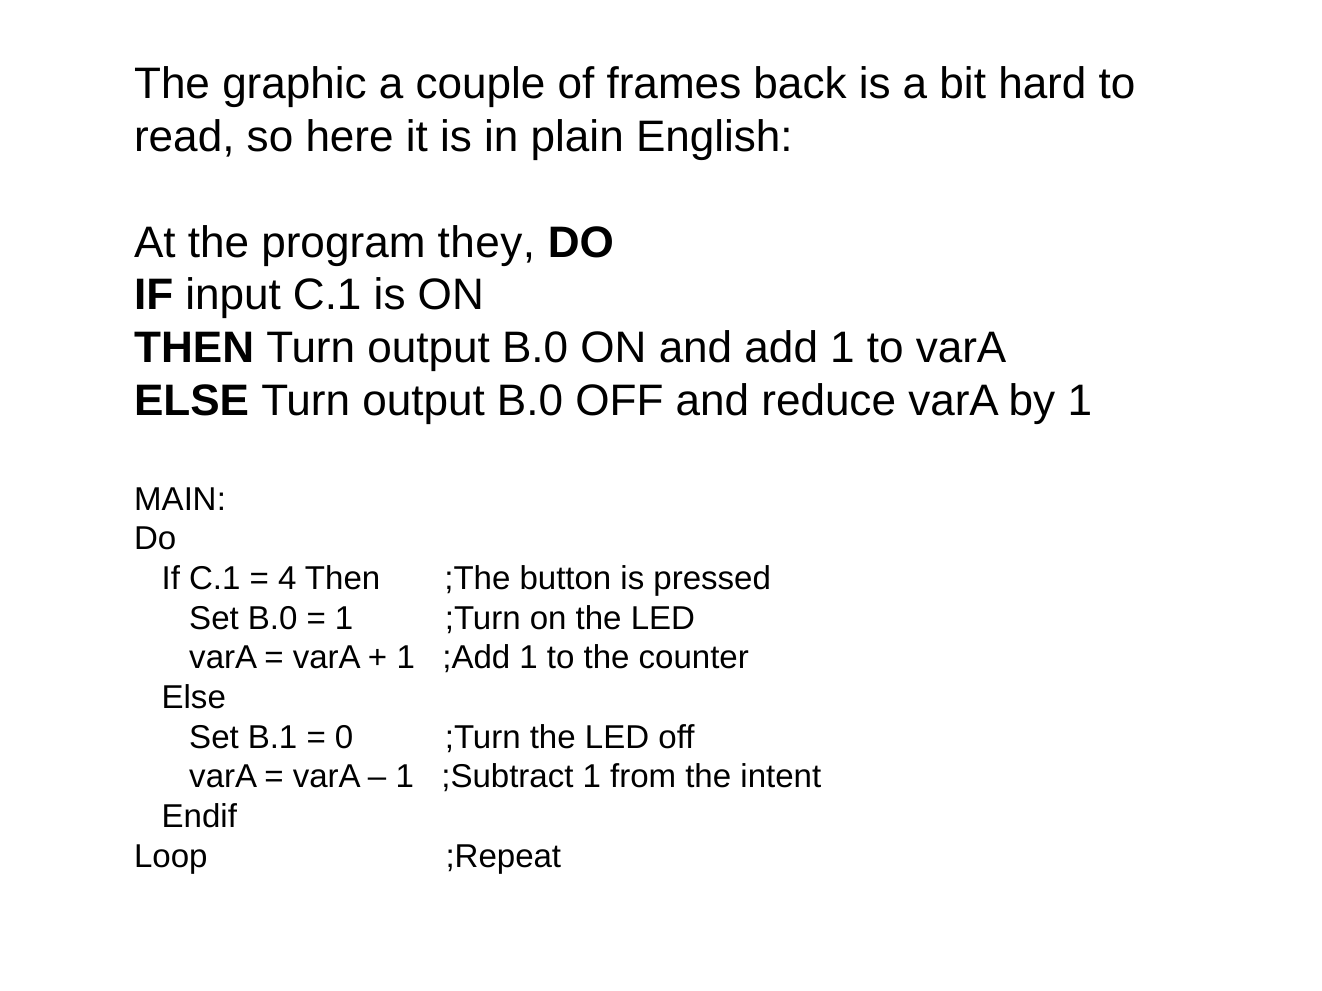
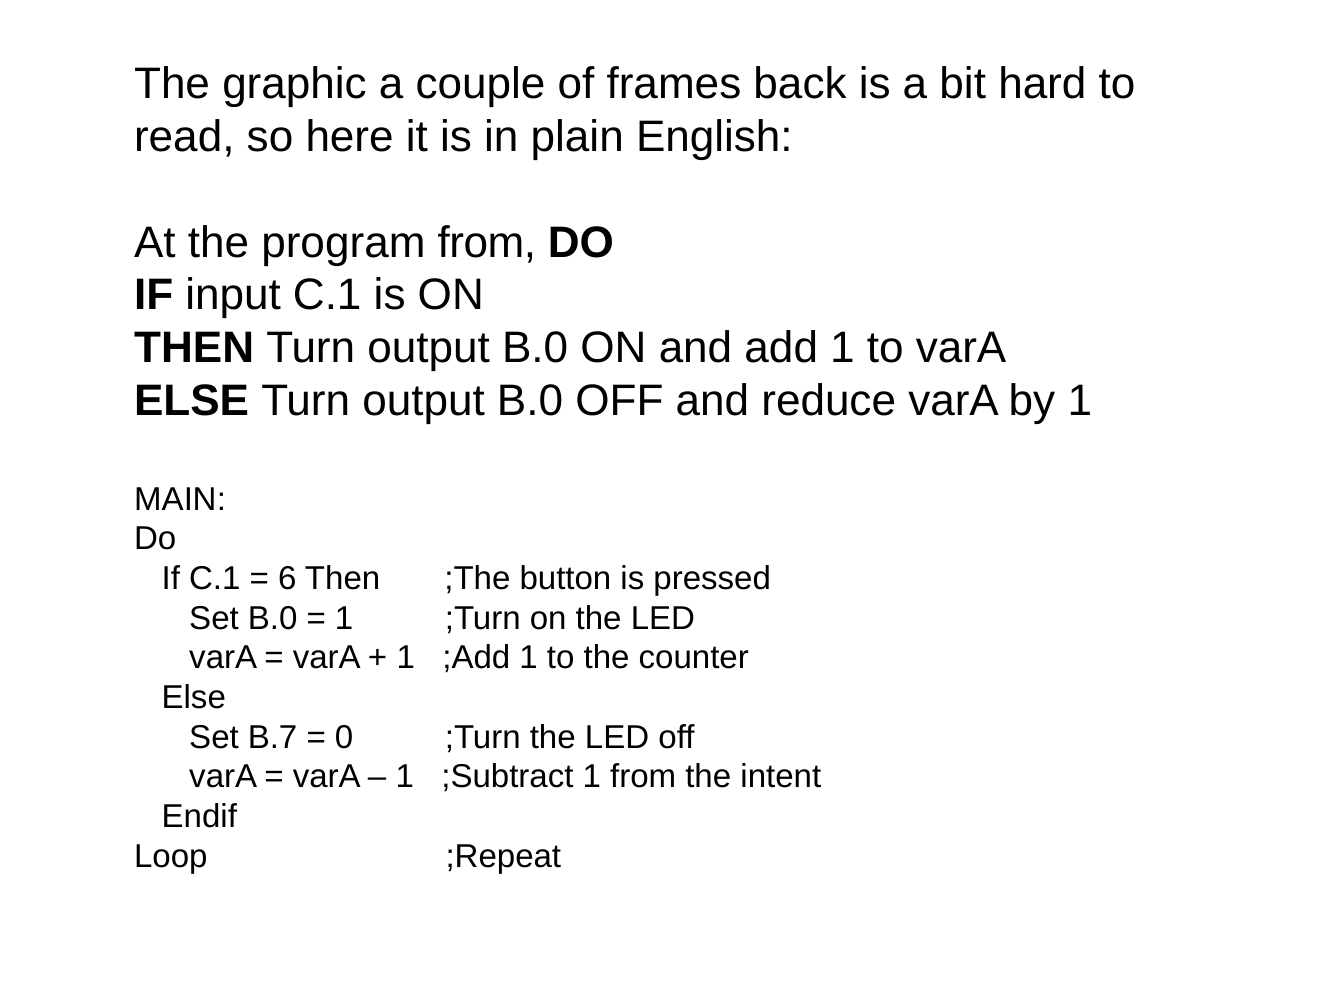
program they: they -> from
4: 4 -> 6
B.1: B.1 -> B.7
